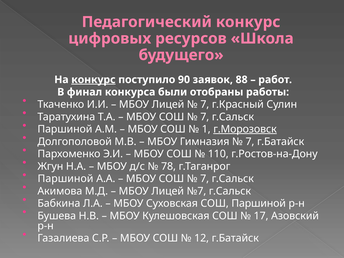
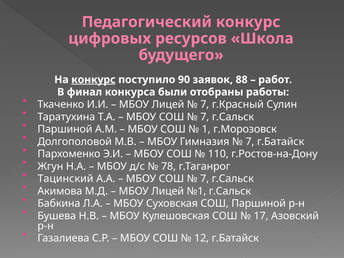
г.Морозовск underline: present -> none
Паршиной at (65, 179): Паршиной -> Тацинский
№7: №7 -> №1
